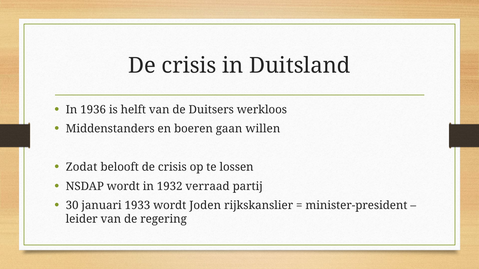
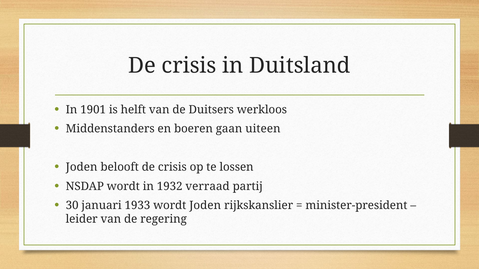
1936: 1936 -> 1901
willen: willen -> uiteen
Zodat at (82, 167): Zodat -> Joden
